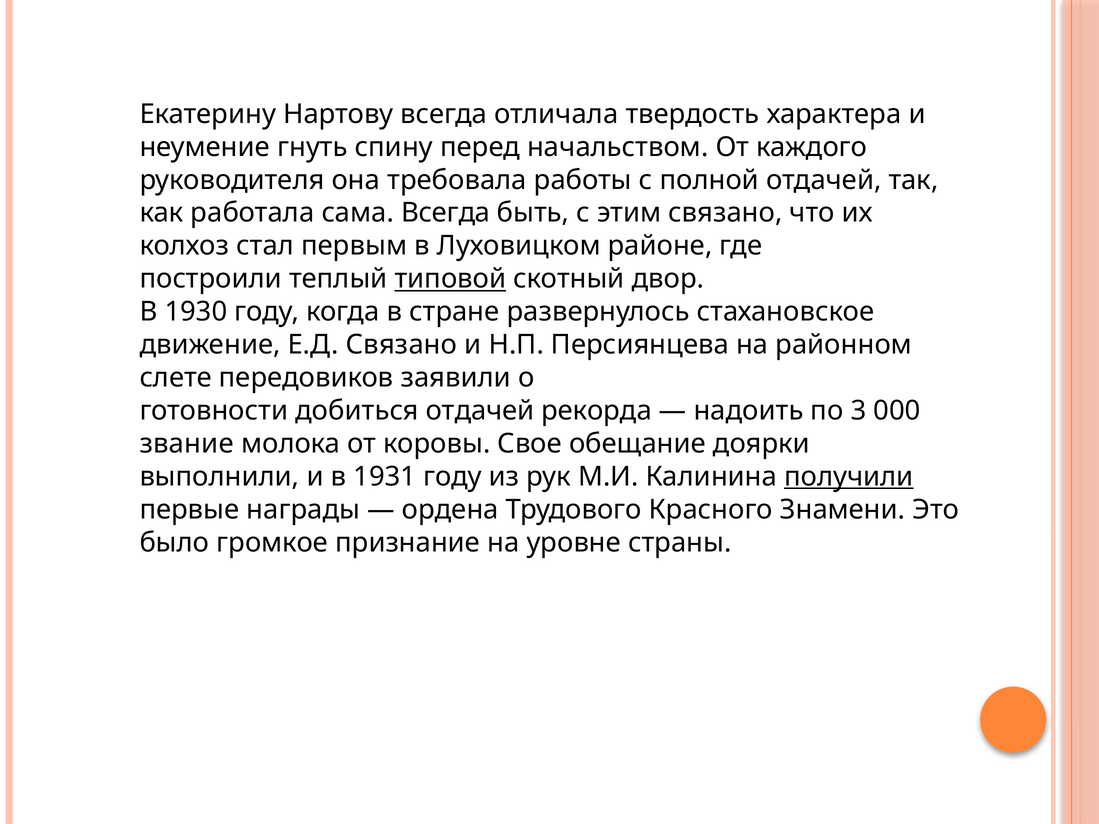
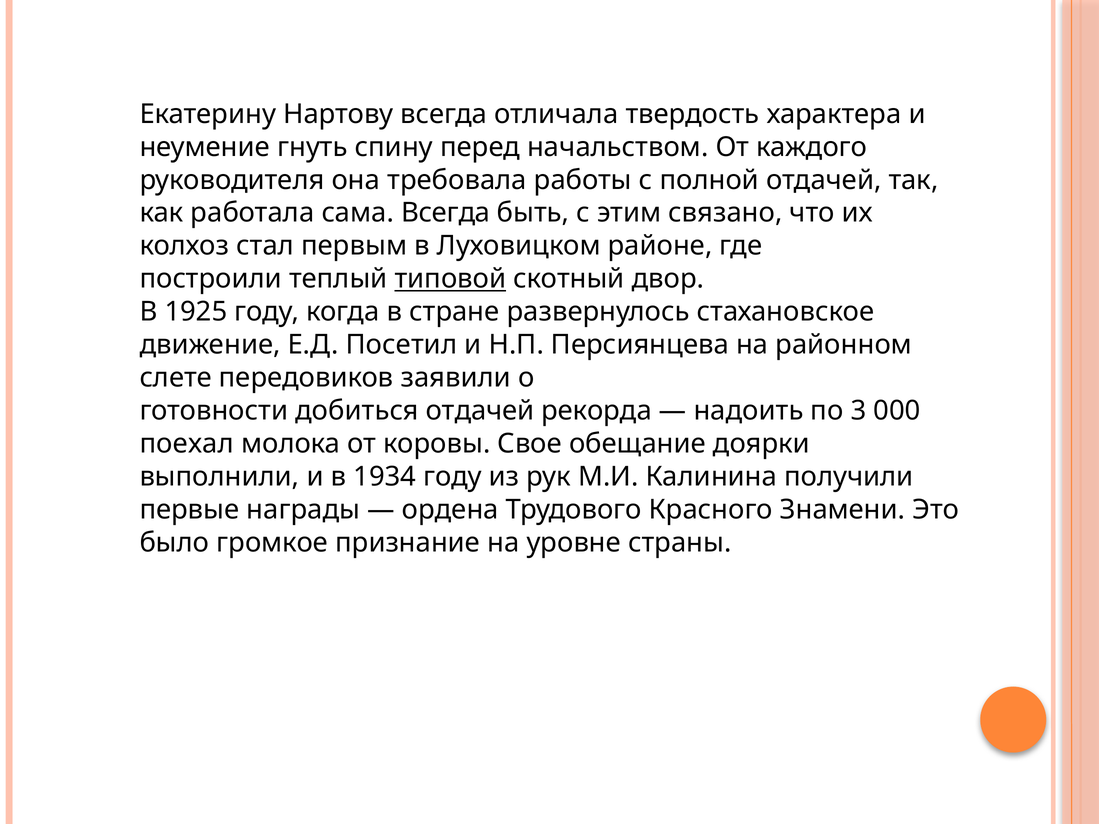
1930: 1930 -> 1925
Е.Д Связано: Связано -> Посетил
звание: звание -> поехал
1931: 1931 -> 1934
получили underline: present -> none
